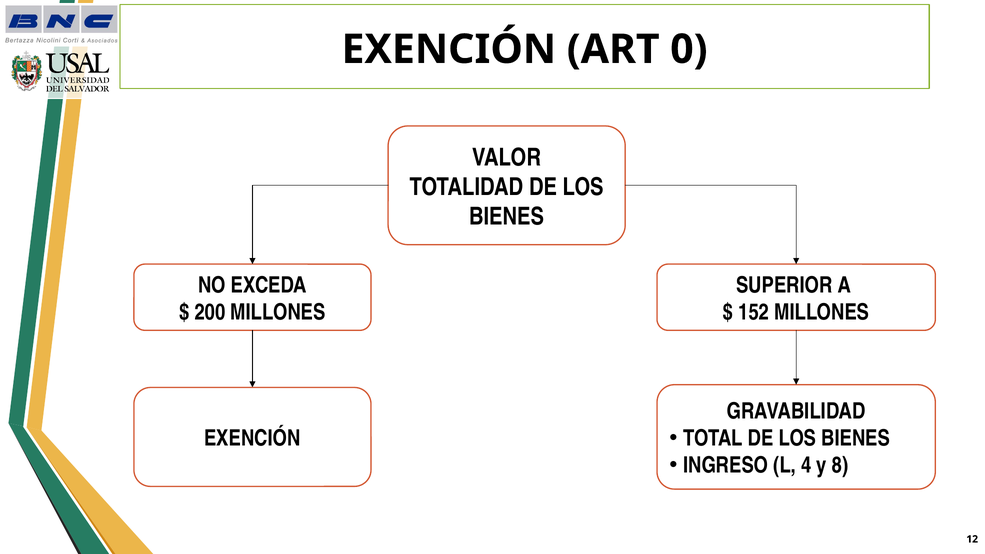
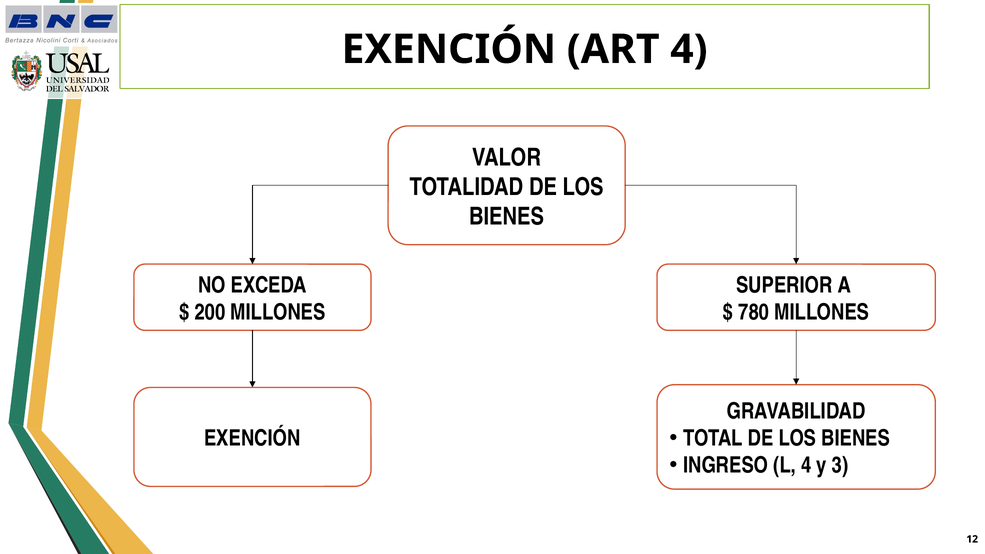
ART 0: 0 -> 4
152: 152 -> 780
8: 8 -> 3
